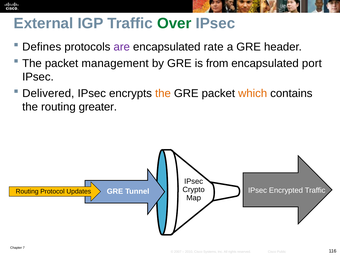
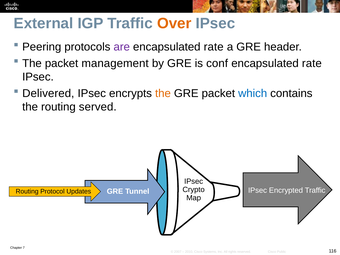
Over colour: green -> orange
Defines: Defines -> Peering
from: from -> conf
port at (312, 63): port -> rate
which colour: orange -> blue
greater: greater -> served
